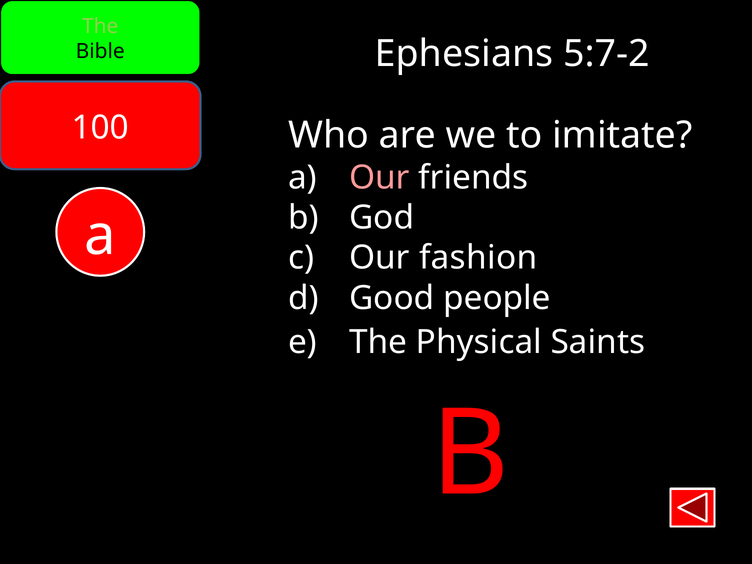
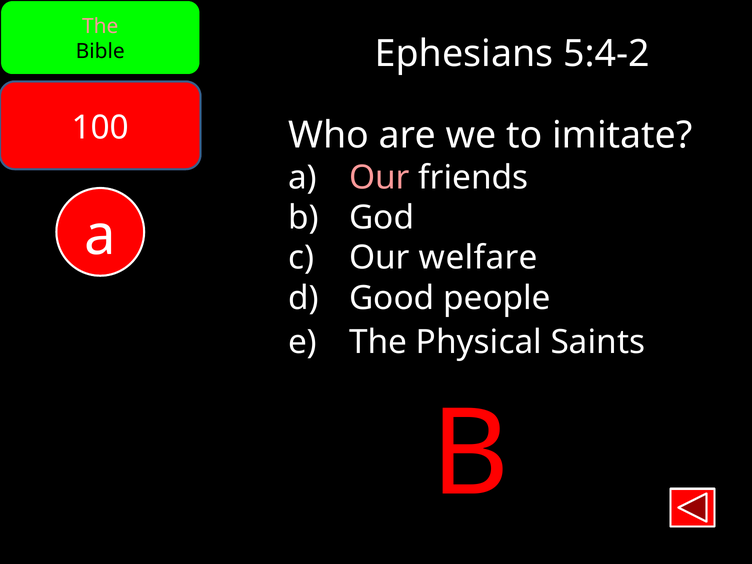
The at (100, 26) colour: light green -> pink
5:7-2: 5:7-2 -> 5:4-2
fashion: fashion -> welfare
